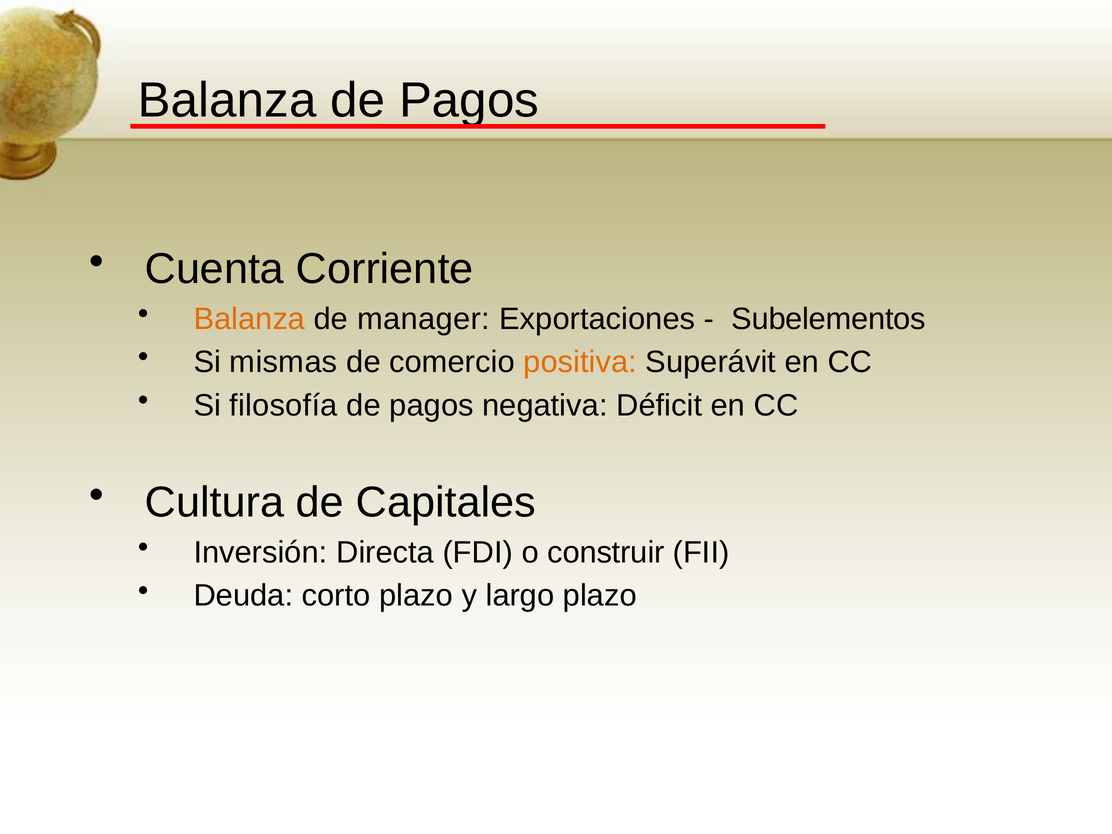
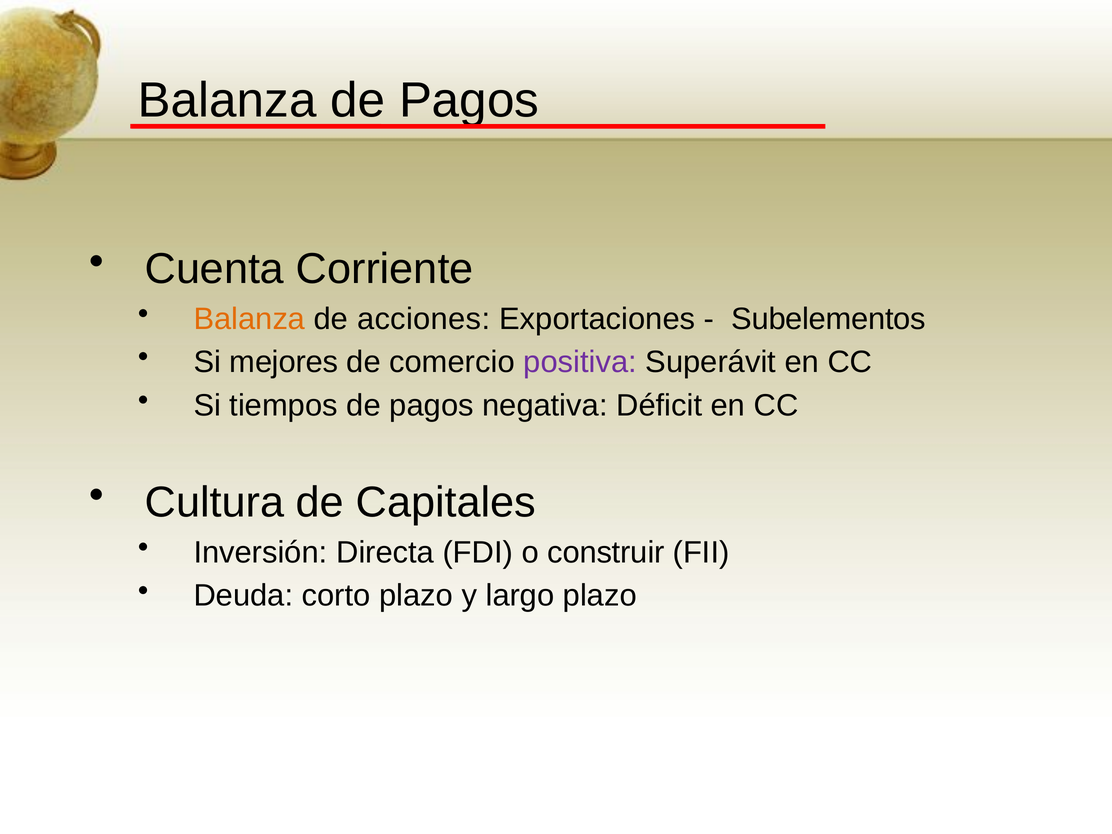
manager: manager -> acciones
mismas: mismas -> mejores
positiva colour: orange -> purple
filosofía: filosofía -> tiempos
